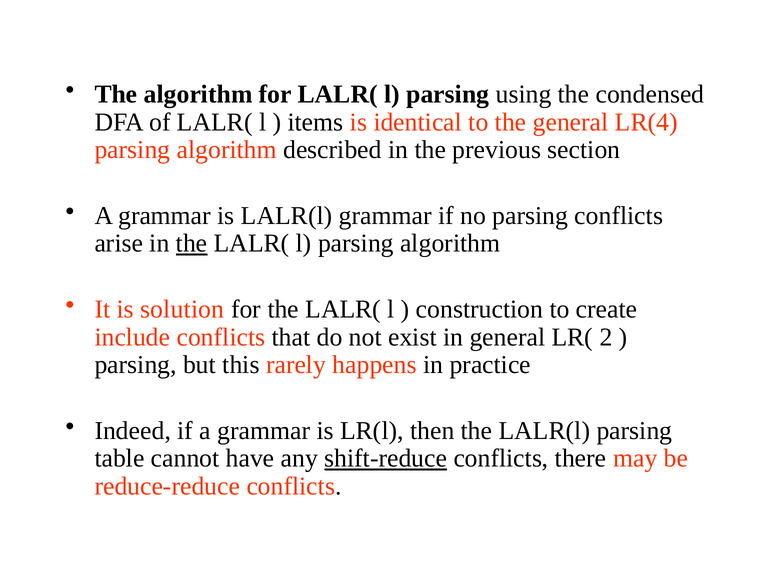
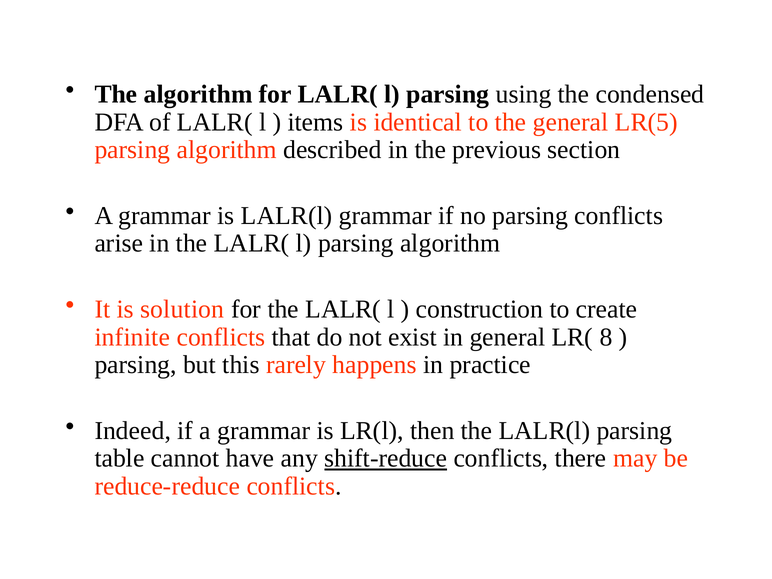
LR(4: LR(4 -> LR(5
the at (192, 243) underline: present -> none
include: include -> infinite
2: 2 -> 8
